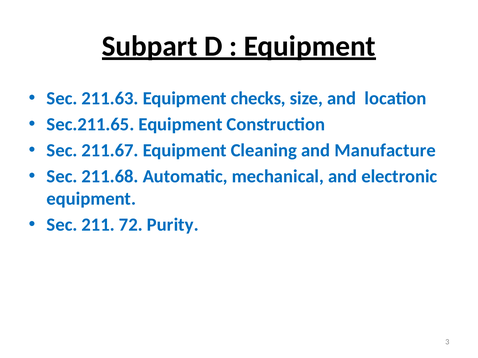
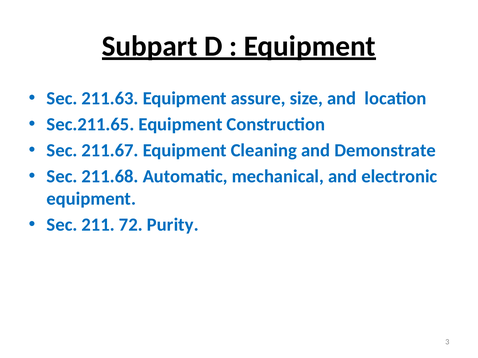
checks: checks -> assure
Manufacture: Manufacture -> Demonstrate
